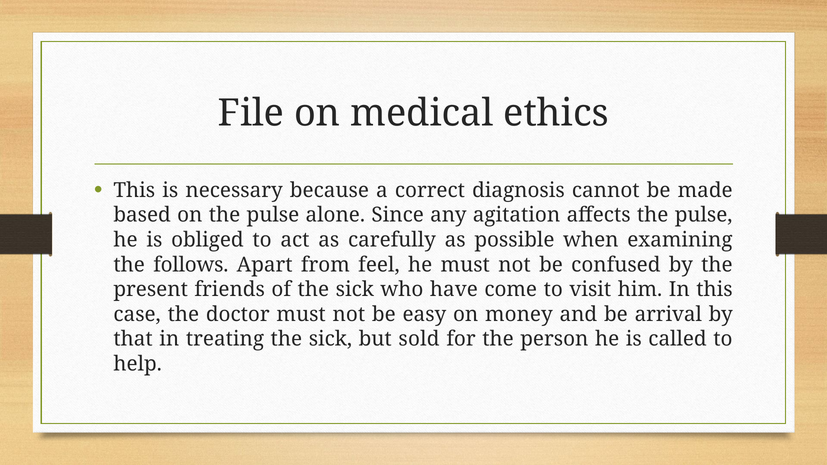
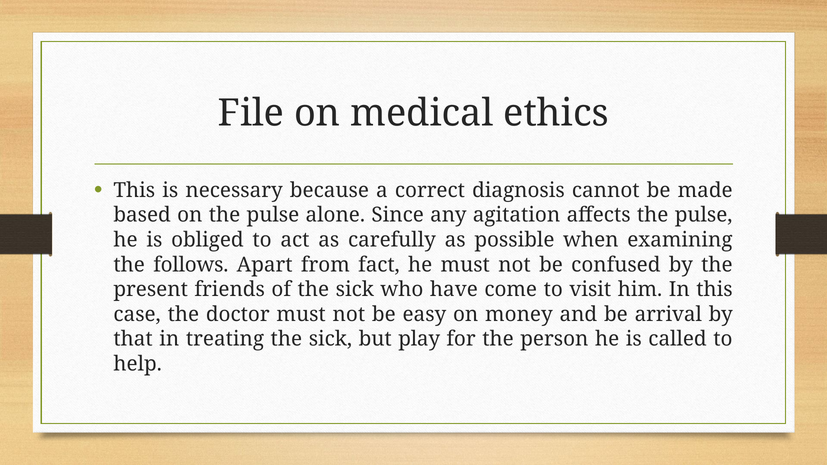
feel: feel -> fact
sold: sold -> play
